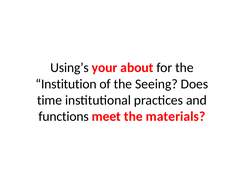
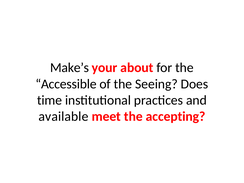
Using’s: Using’s -> Make’s
Institution: Institution -> Accessible
functions: functions -> available
materials: materials -> accepting
